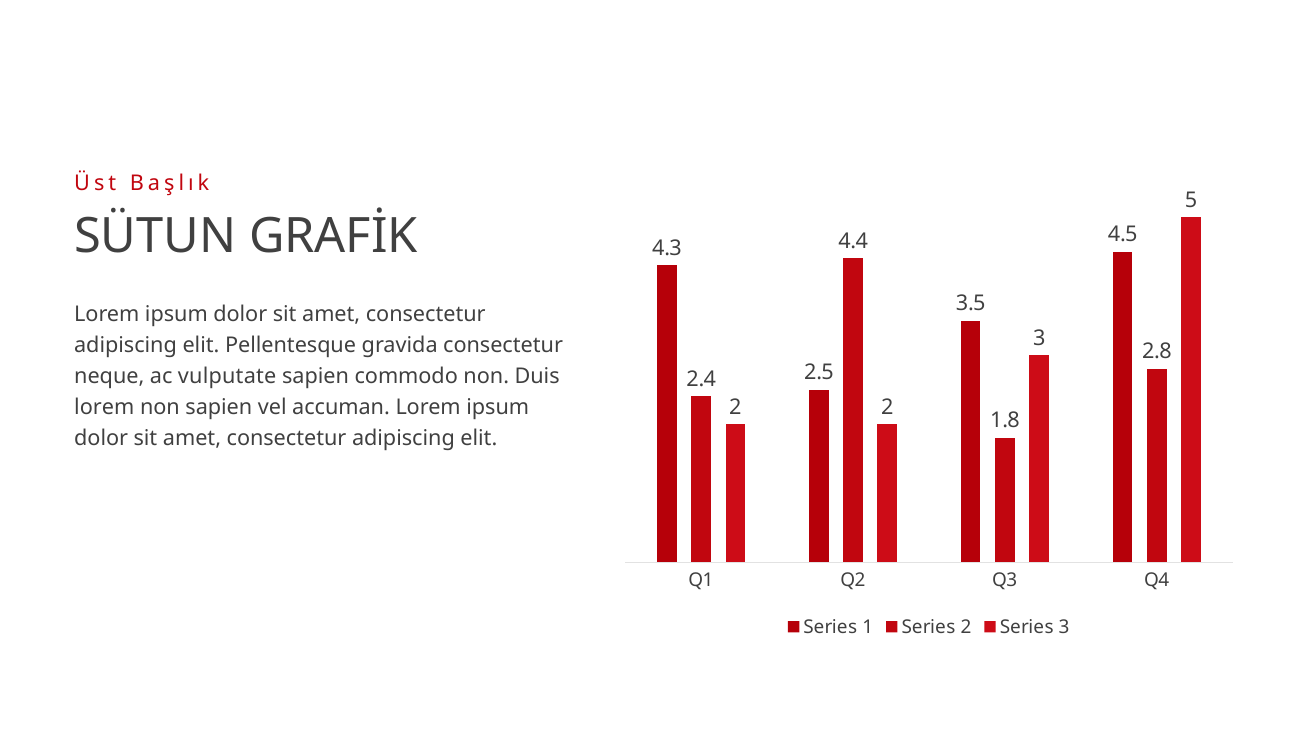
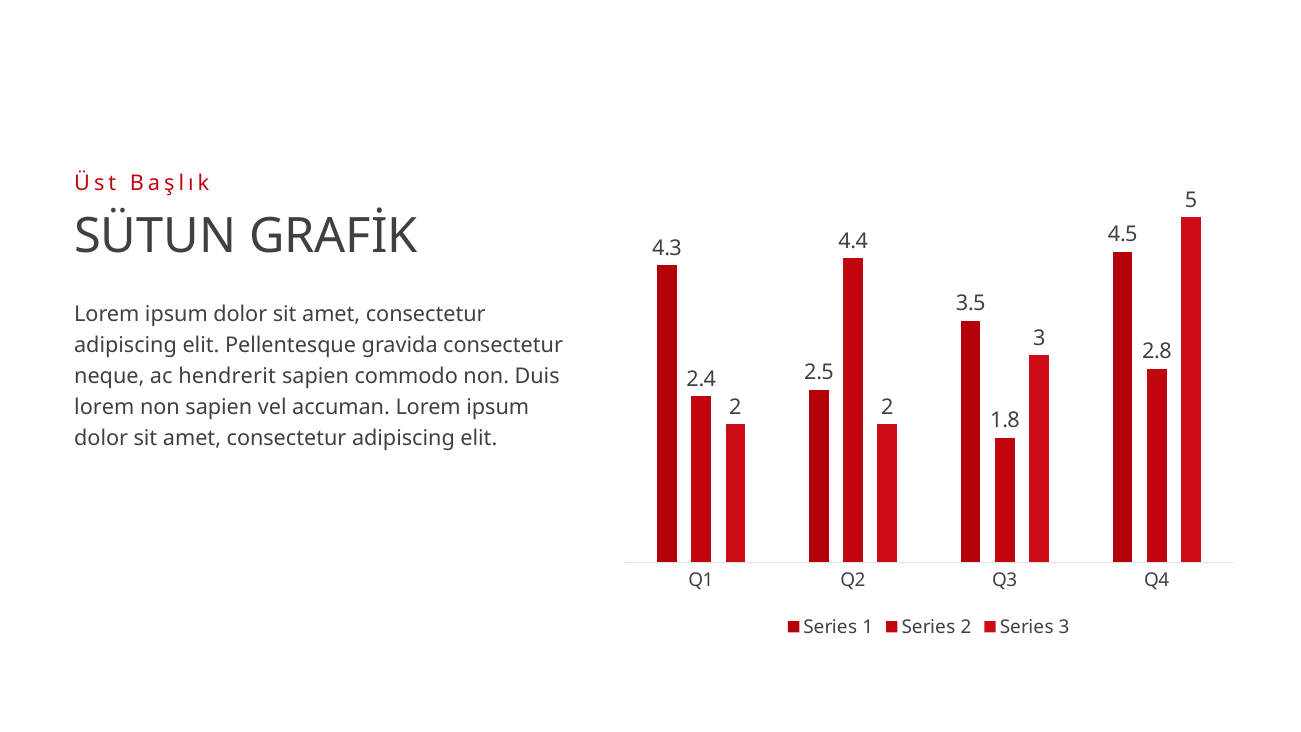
vulputate: vulputate -> hendrerit
